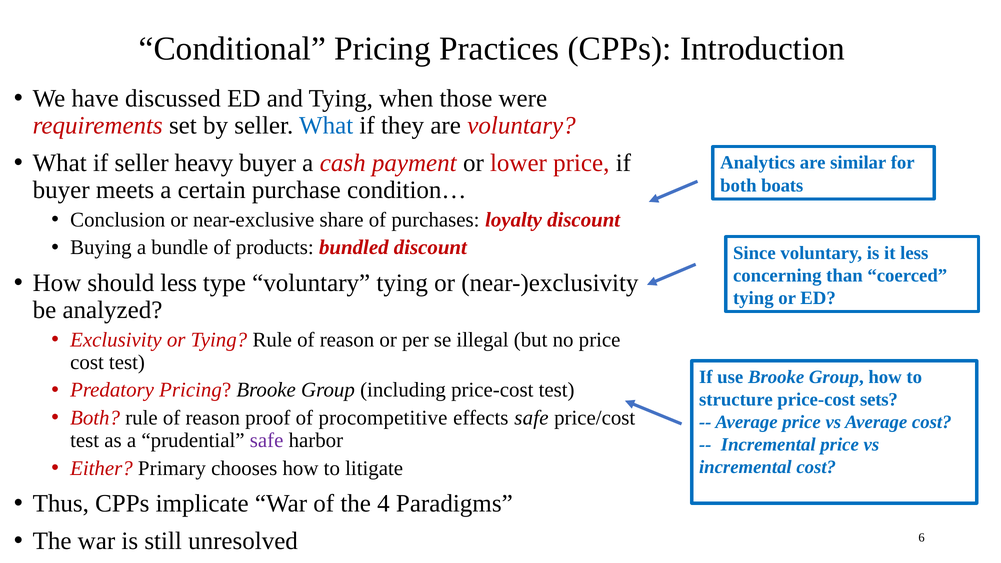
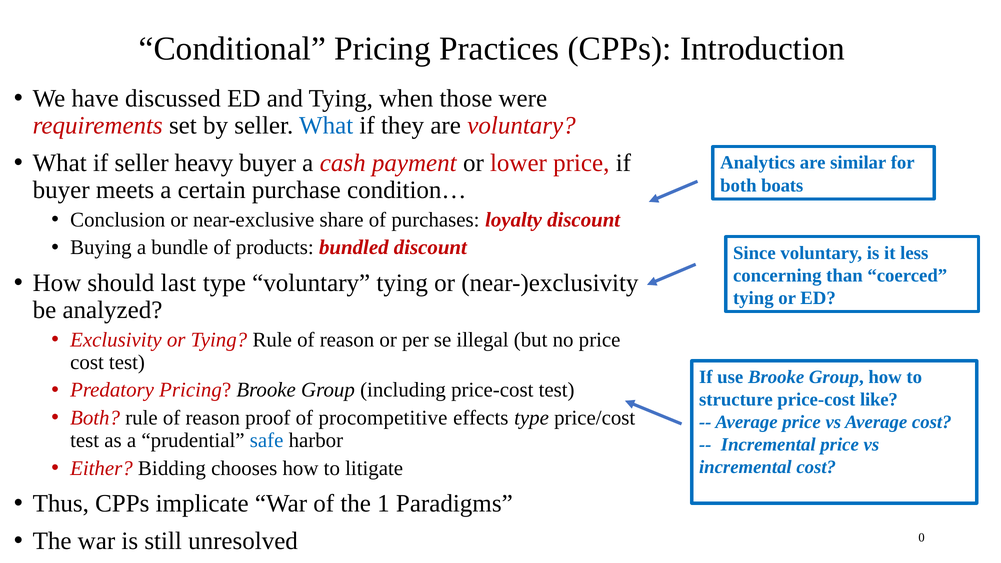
should less: less -> last
sets: sets -> like
effects safe: safe -> type
safe at (267, 440) colour: purple -> blue
Primary: Primary -> Bidding
4: 4 -> 1
6: 6 -> 0
